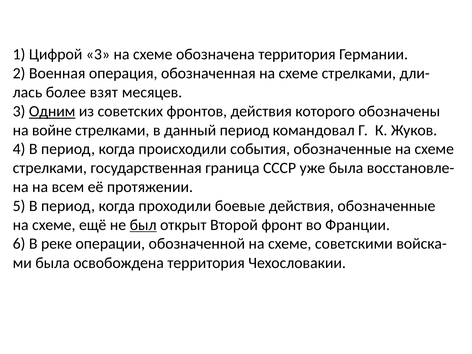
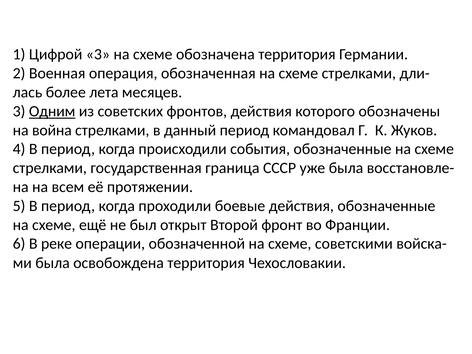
взят: взят -> лета
войне: войне -> война
был underline: present -> none
